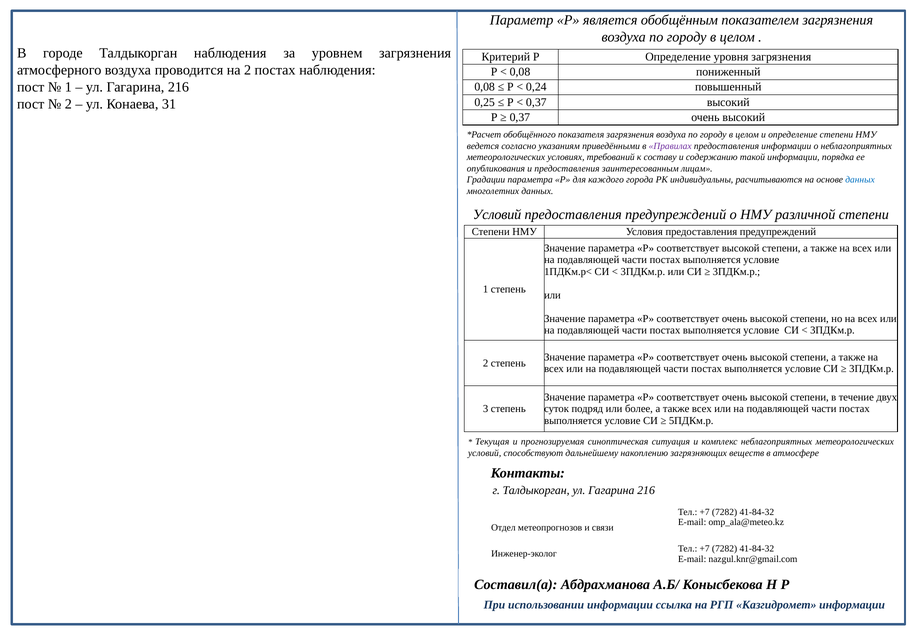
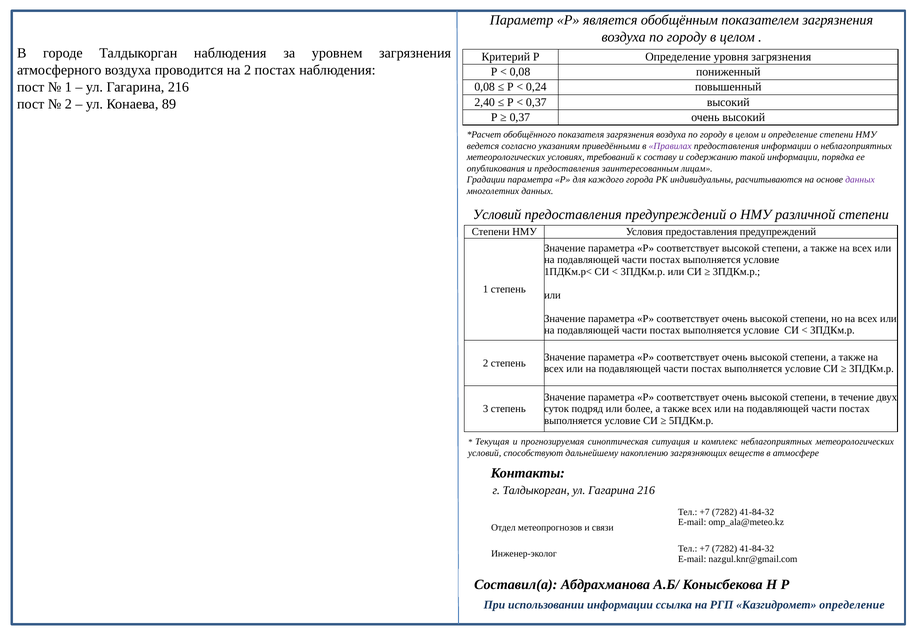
0,25: 0,25 -> 2,40
31: 31 -> 89
данных at (860, 180) colour: blue -> purple
Казгидромет информации: информации -> определение
